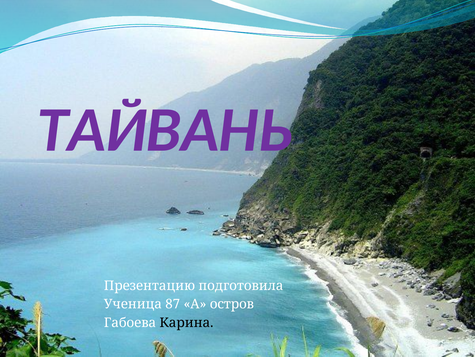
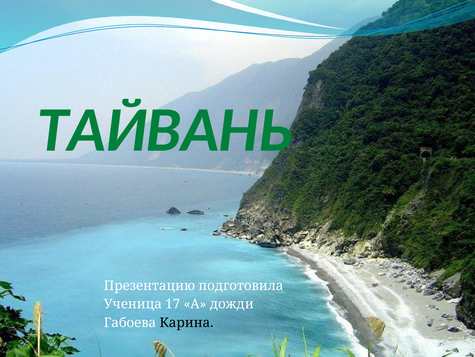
ТАЙВАНЬ colour: purple -> green
87: 87 -> 17
остров: остров -> дожди
